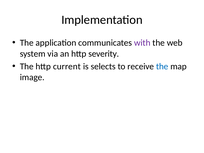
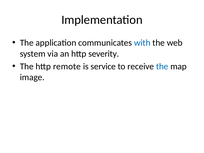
with colour: purple -> blue
current: current -> remote
selects: selects -> service
